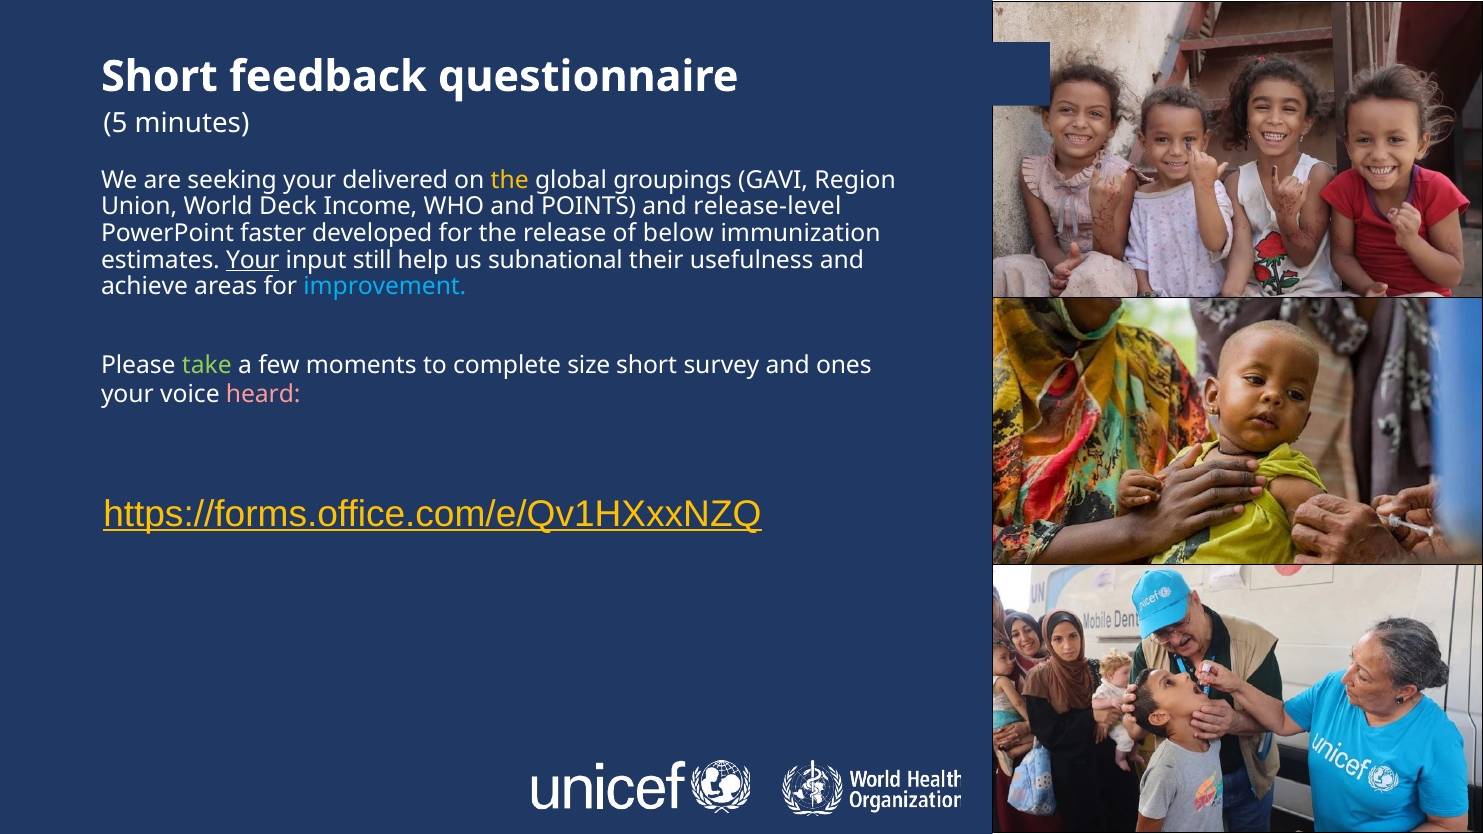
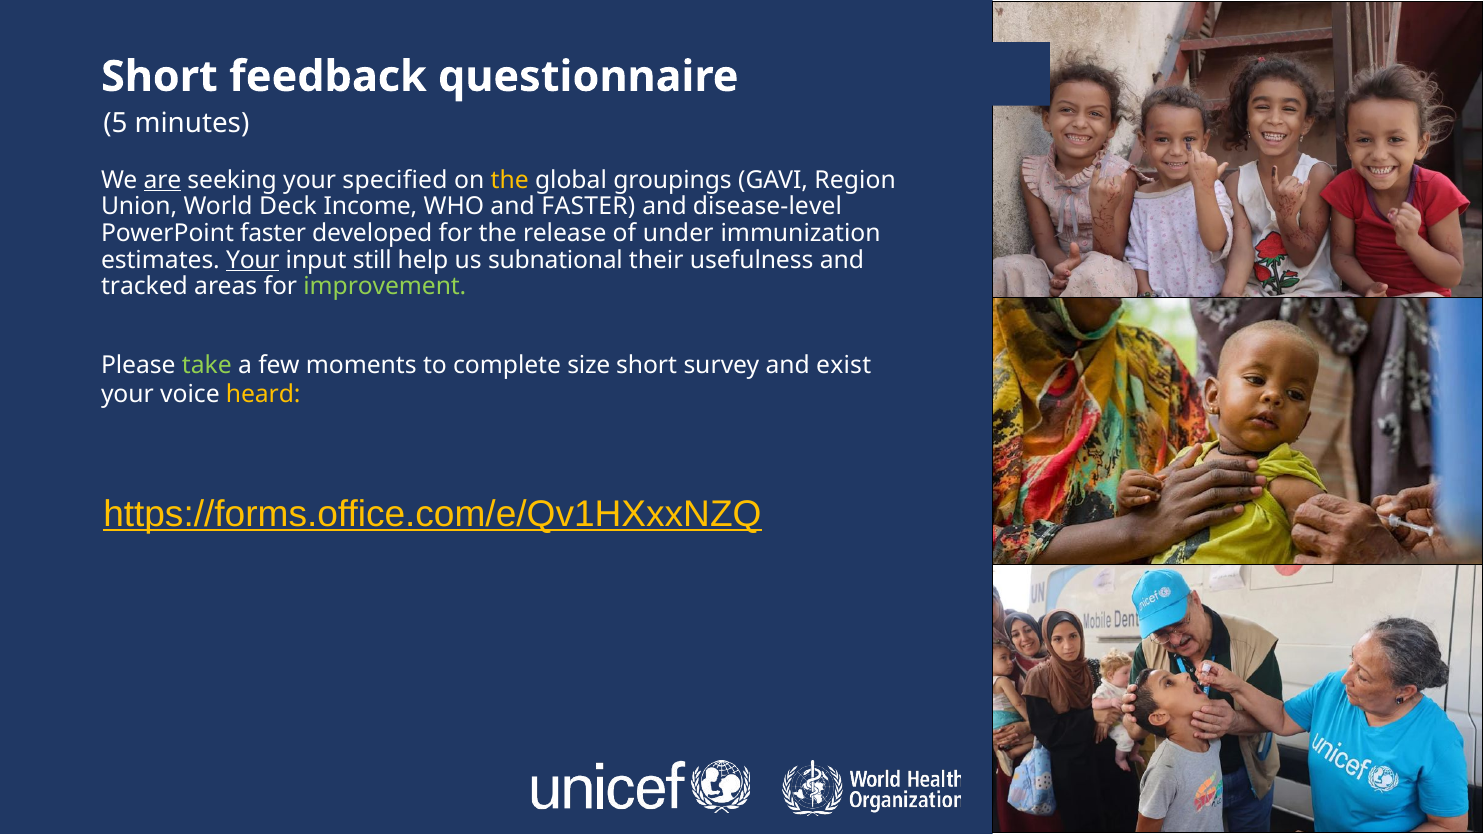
are underline: none -> present
delivered: delivered -> specified
and POINTS: POINTS -> FASTER
release-level: release-level -> disease-level
below: below -> under
achieve: achieve -> tracked
improvement colour: light blue -> light green
ones: ones -> exist
heard colour: pink -> yellow
